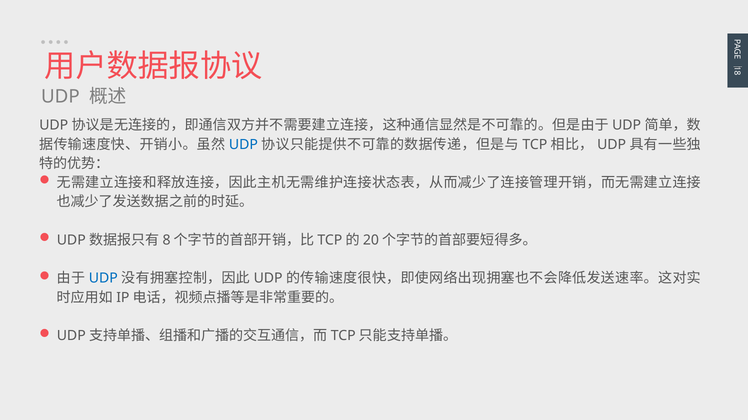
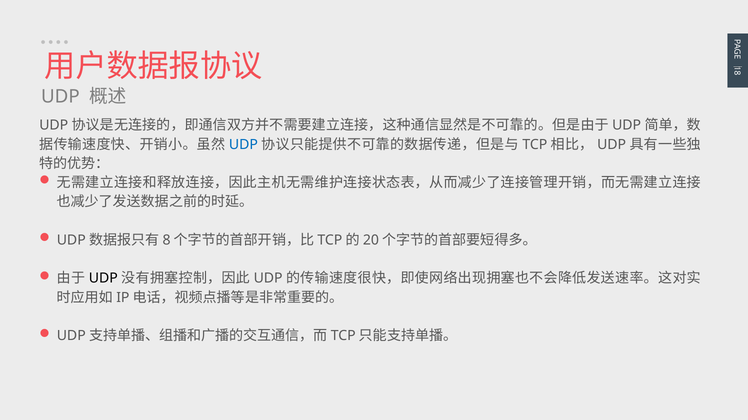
UDP at (103, 279) colour: blue -> black
